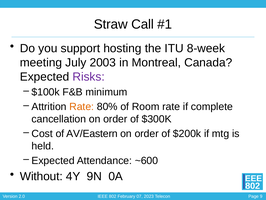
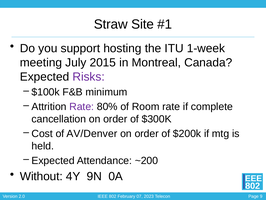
Call: Call -> Site
8-week: 8-week -> 1-week
2003: 2003 -> 2015
Rate at (82, 106) colour: orange -> purple
AV/Eastern: AV/Eastern -> AV/Denver
~600: ~600 -> ~200
